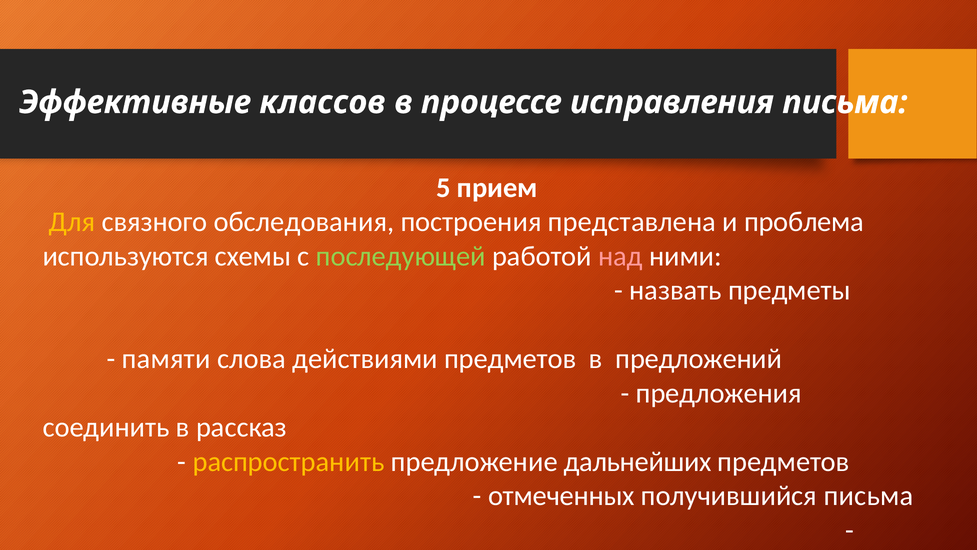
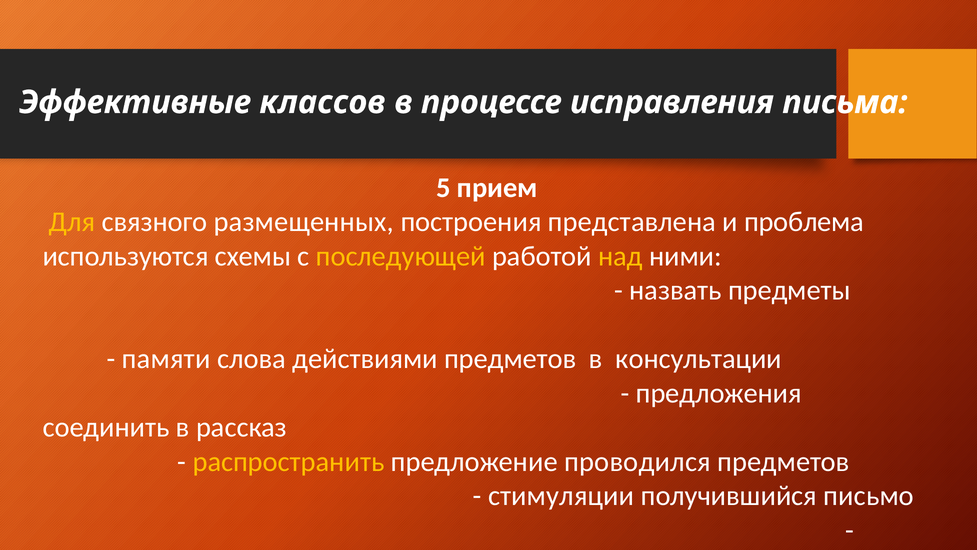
обследования: обследования -> размещенных
последующей colour: light green -> yellow
над colour: pink -> yellow
предложений: предложений -> консультации
дальнейших: дальнейших -> проводился
отмеченных: отмеченных -> стимуляции
получившийся письма: письма -> письмо
